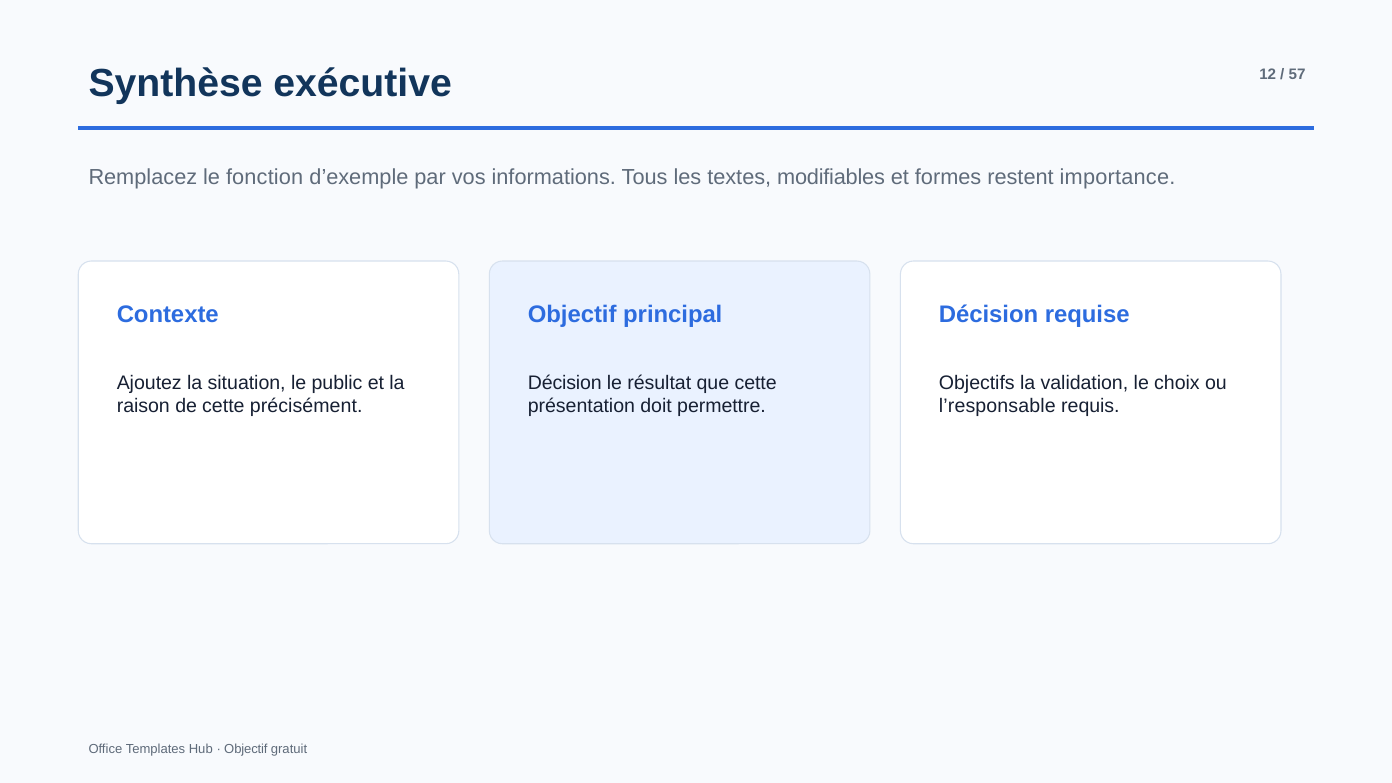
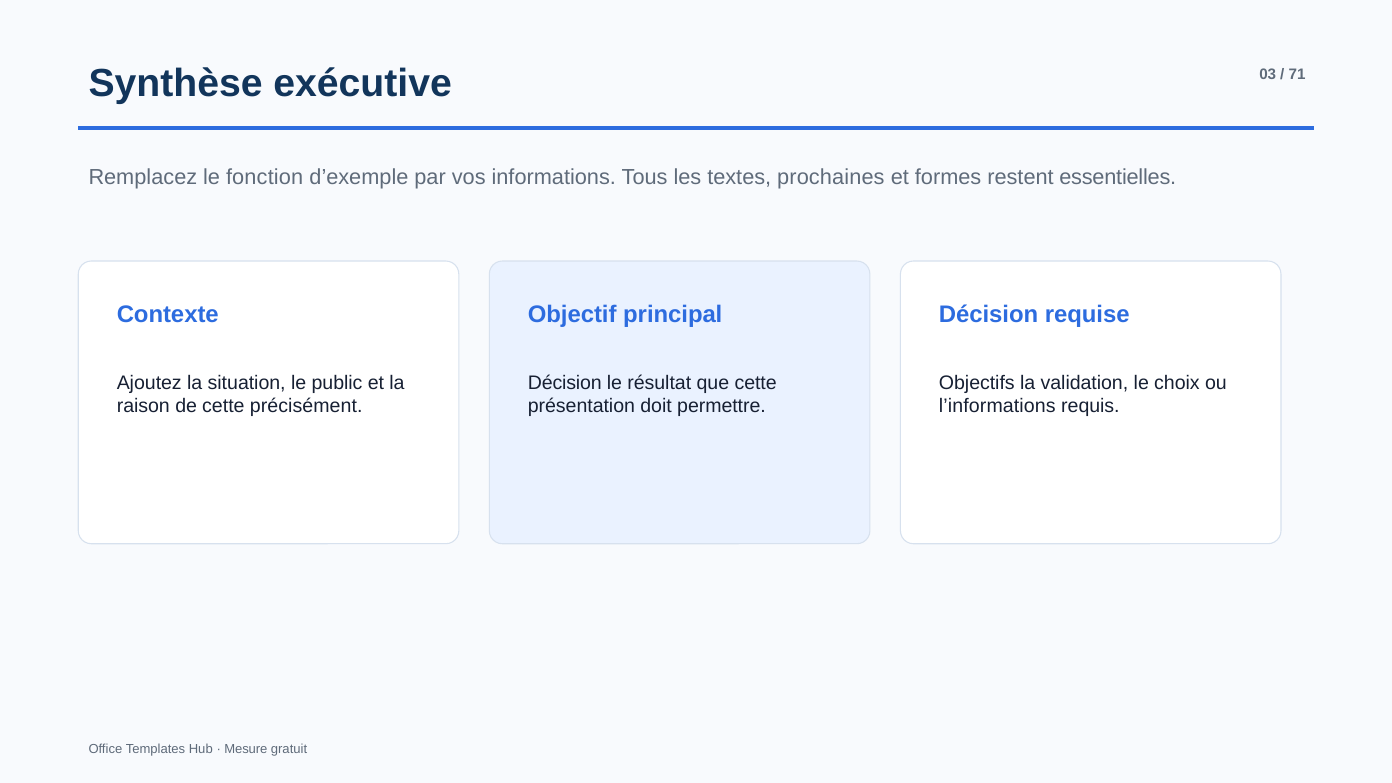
12: 12 -> 03
57: 57 -> 71
modifiables: modifiables -> prochaines
importance: importance -> essentielles
l’responsable: l’responsable -> l’informations
Objectif at (246, 749): Objectif -> Mesure
